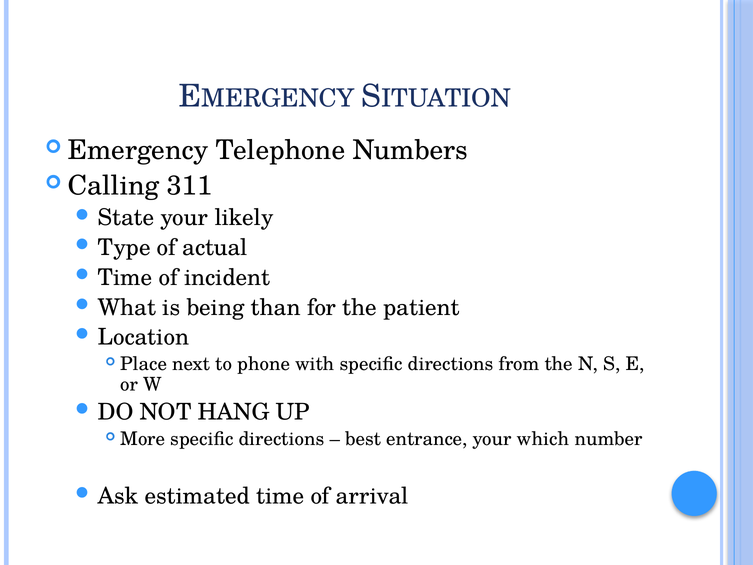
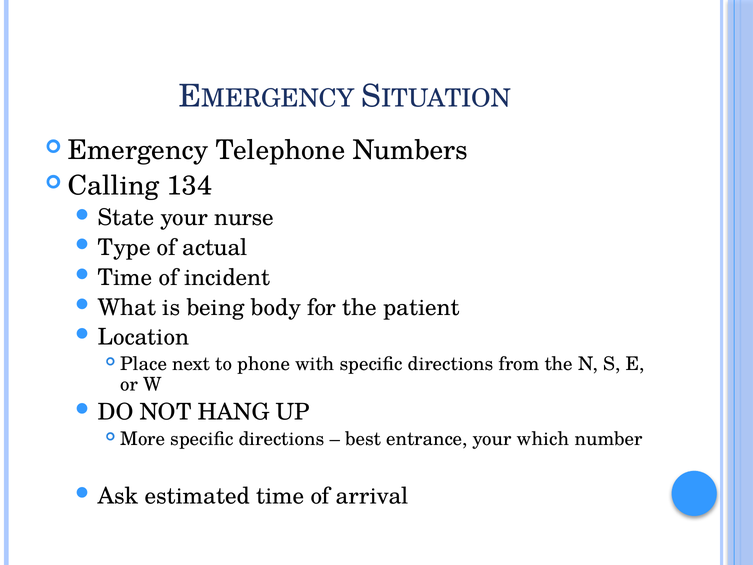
311: 311 -> 134
likely: likely -> nurse
than: than -> body
